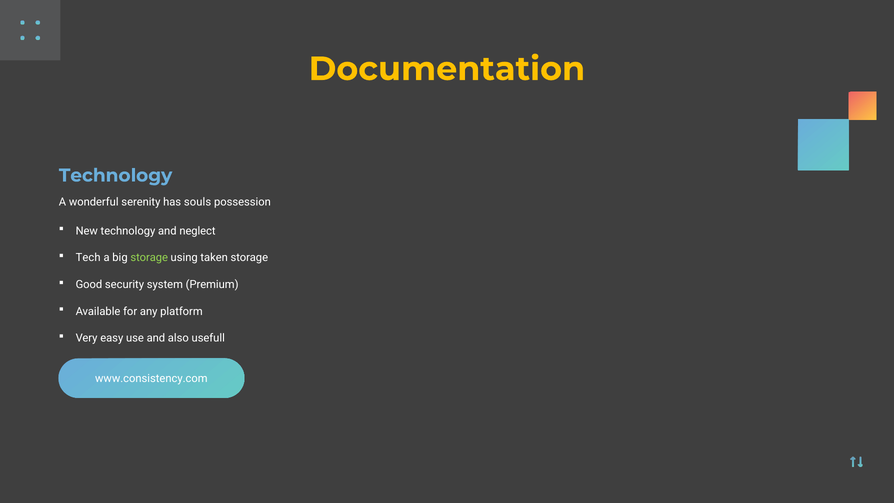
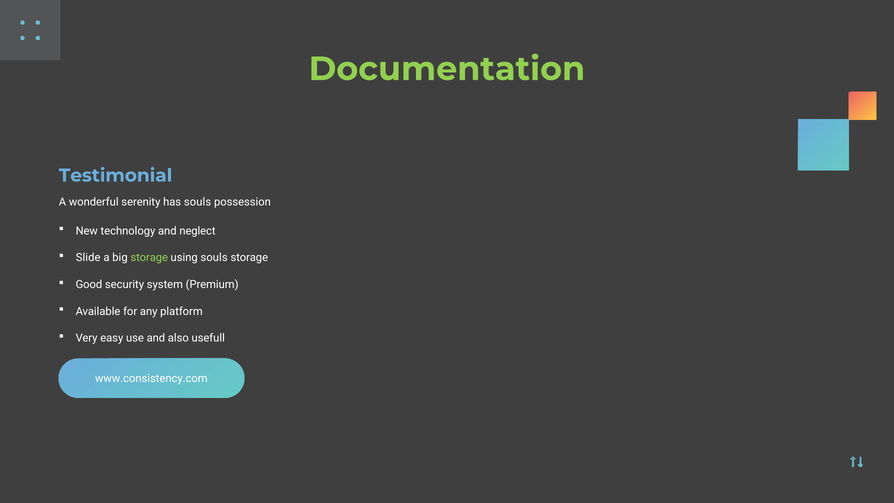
Documentation colour: yellow -> light green
Technology at (116, 175): Technology -> Testimonial
Tech: Tech -> Slide
using taken: taken -> souls
